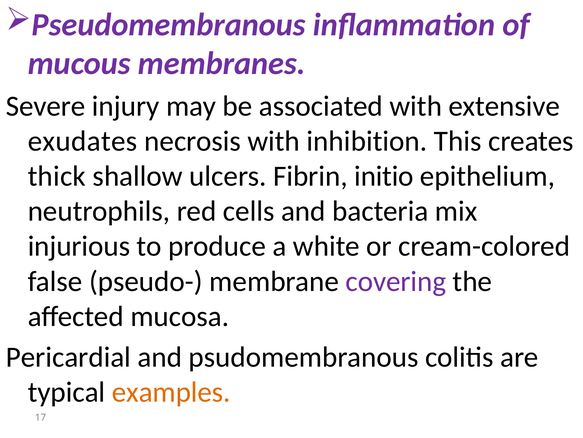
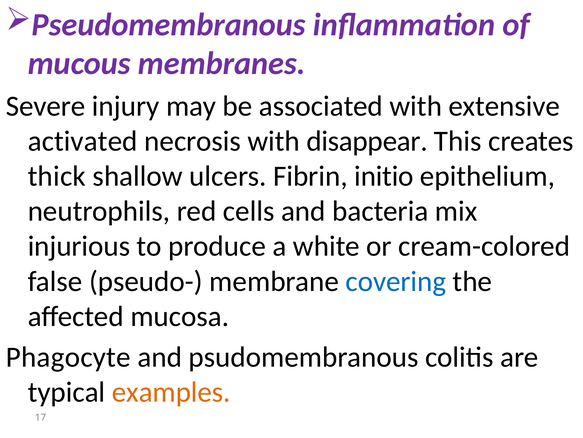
exudates: exudates -> activated
inhibition: inhibition -> disappear
covering colour: purple -> blue
Pericardial: Pericardial -> Phagocyte
